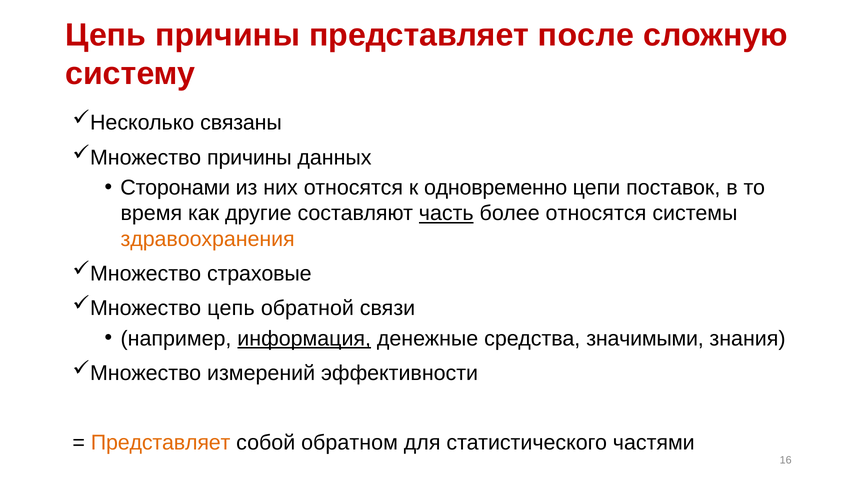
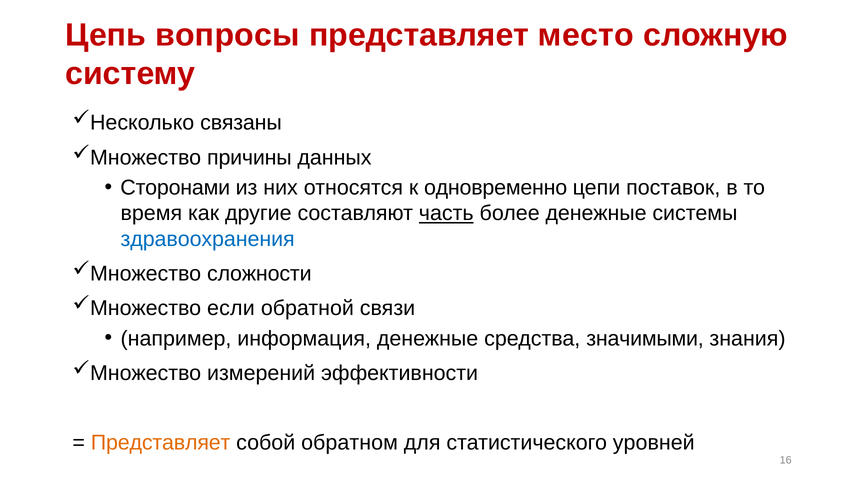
Цепь причины: причины -> вопросы
после: после -> место
более относятся: относятся -> денежные
здравоохранения colour: orange -> blue
страховые: страховые -> сложности
цепь at (231, 308): цепь -> если
информация underline: present -> none
частями: частями -> уровней
